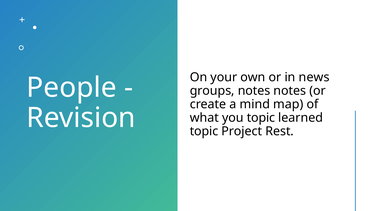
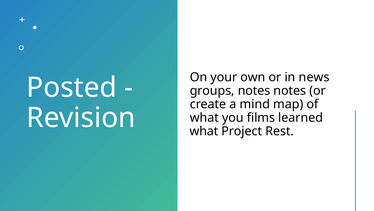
People: People -> Posted
you topic: topic -> films
topic at (204, 131): topic -> what
